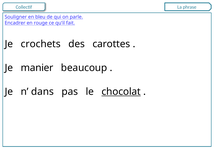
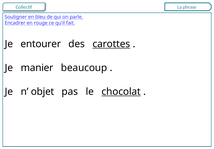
crochets: crochets -> entourer
carottes underline: none -> present
dans: dans -> objet
